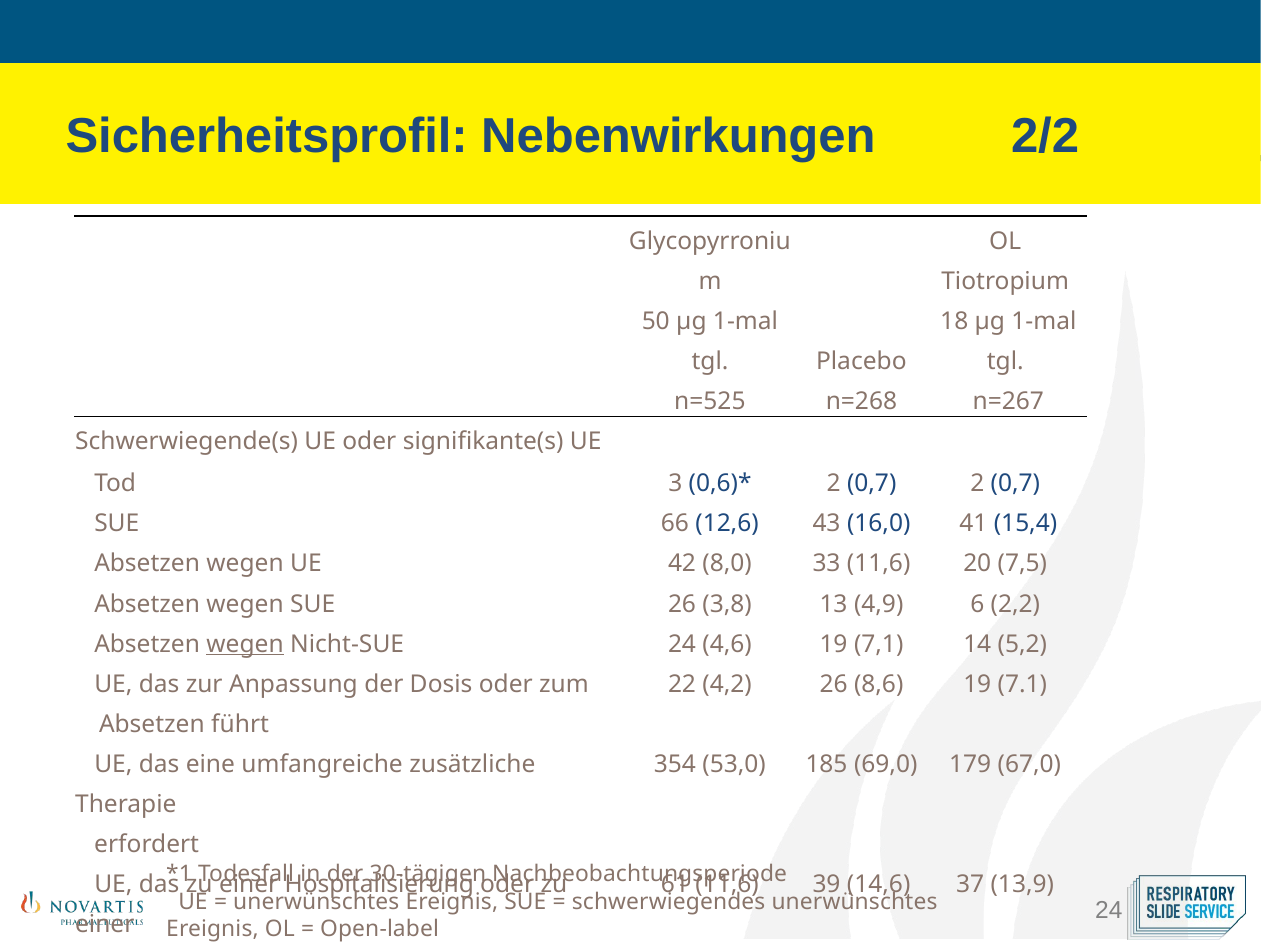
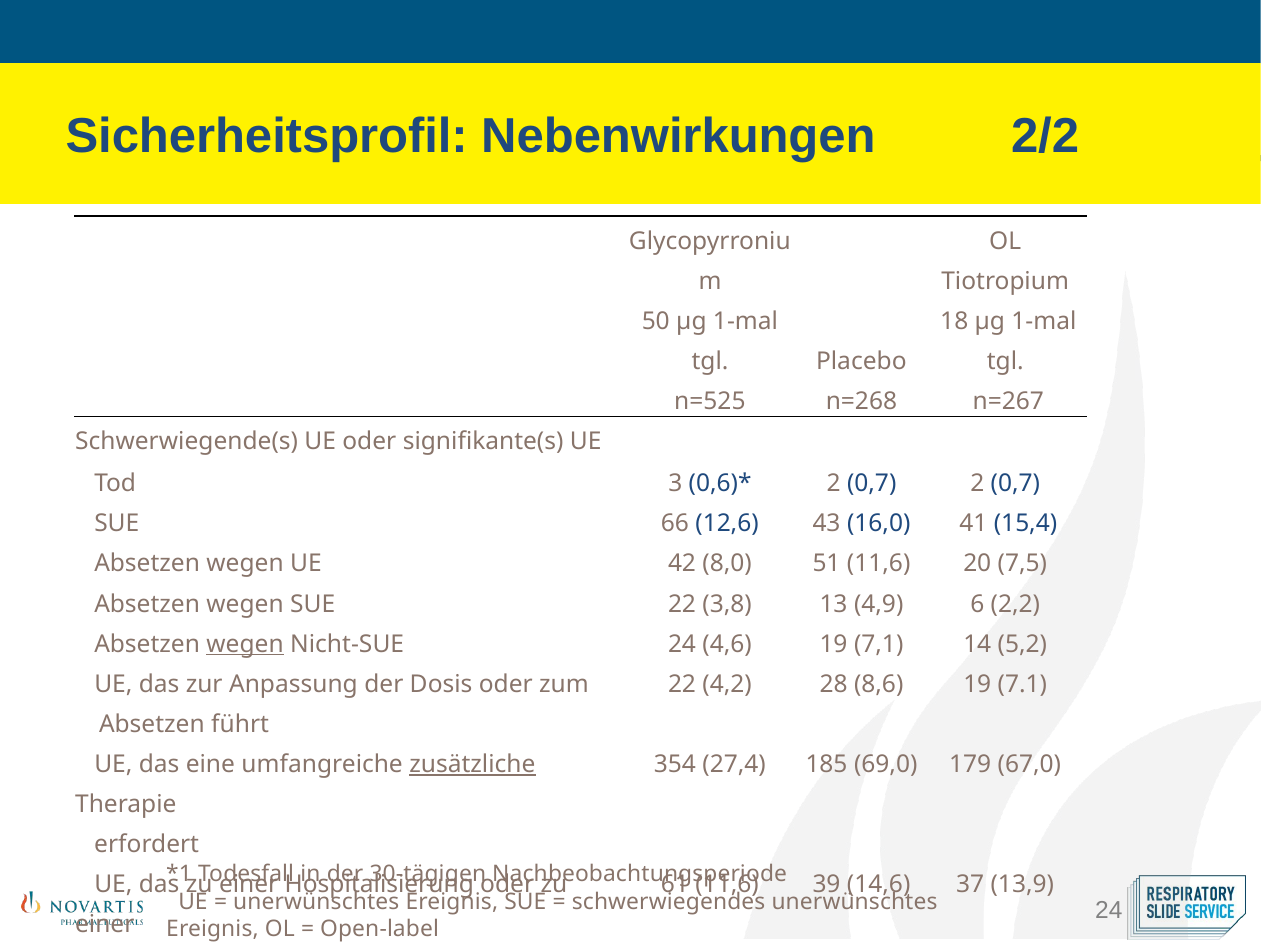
33: 33 -> 51
SUE 26: 26 -> 22
4,2 26: 26 -> 28
zusätzliche underline: none -> present
53,0: 53,0 -> 27,4
